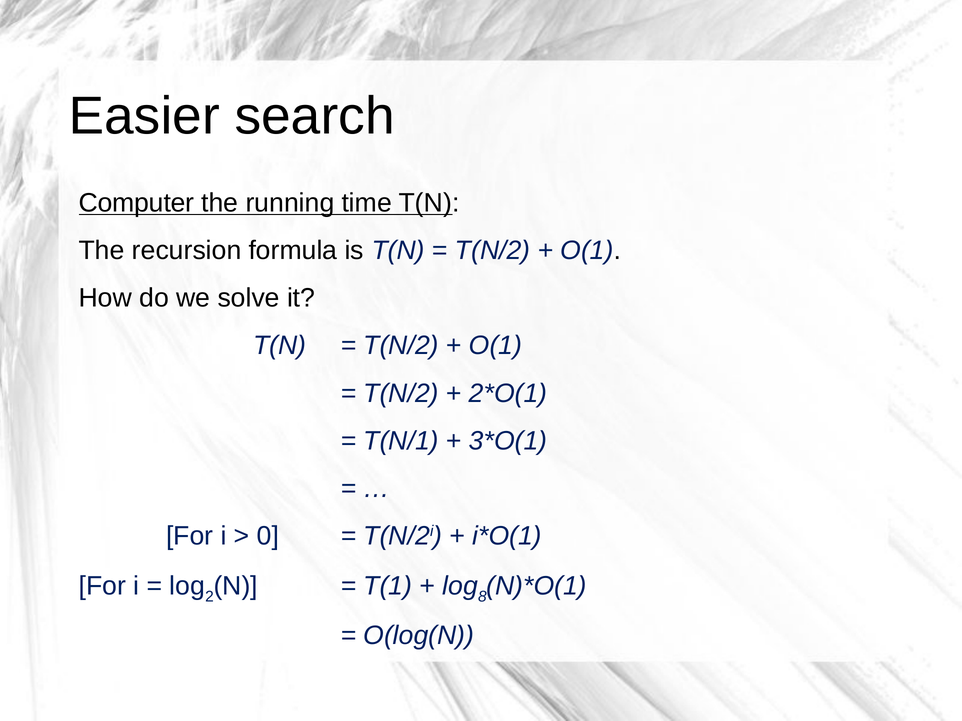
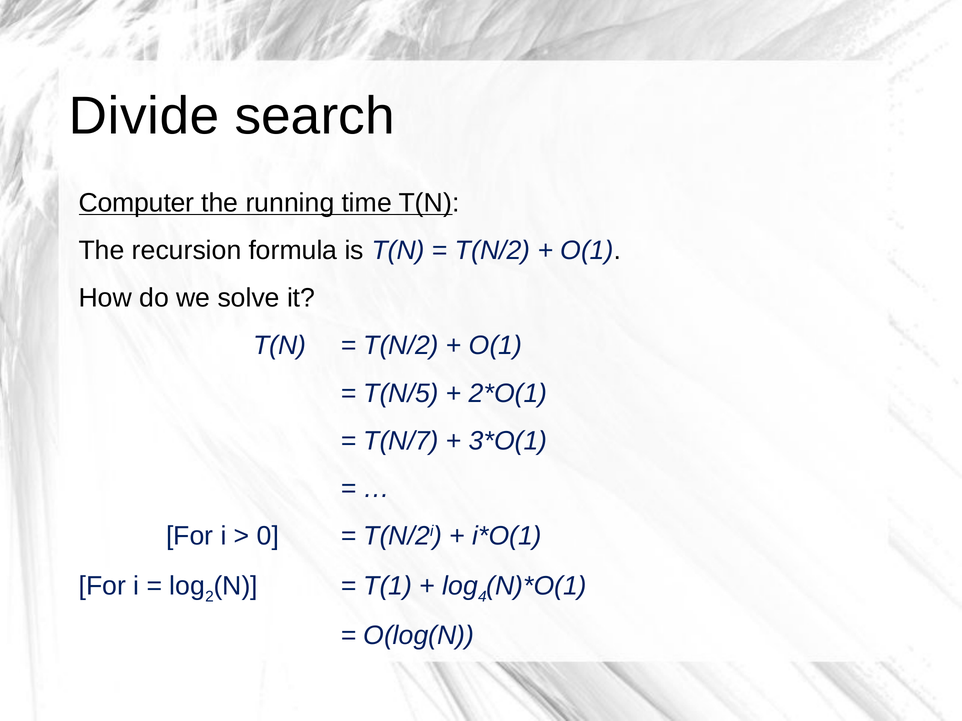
Easier: Easier -> Divide
T(N/2 at (401, 393): T(N/2 -> T(N/5
T(N/1: T(N/1 -> T(N/7
8: 8 -> 4
